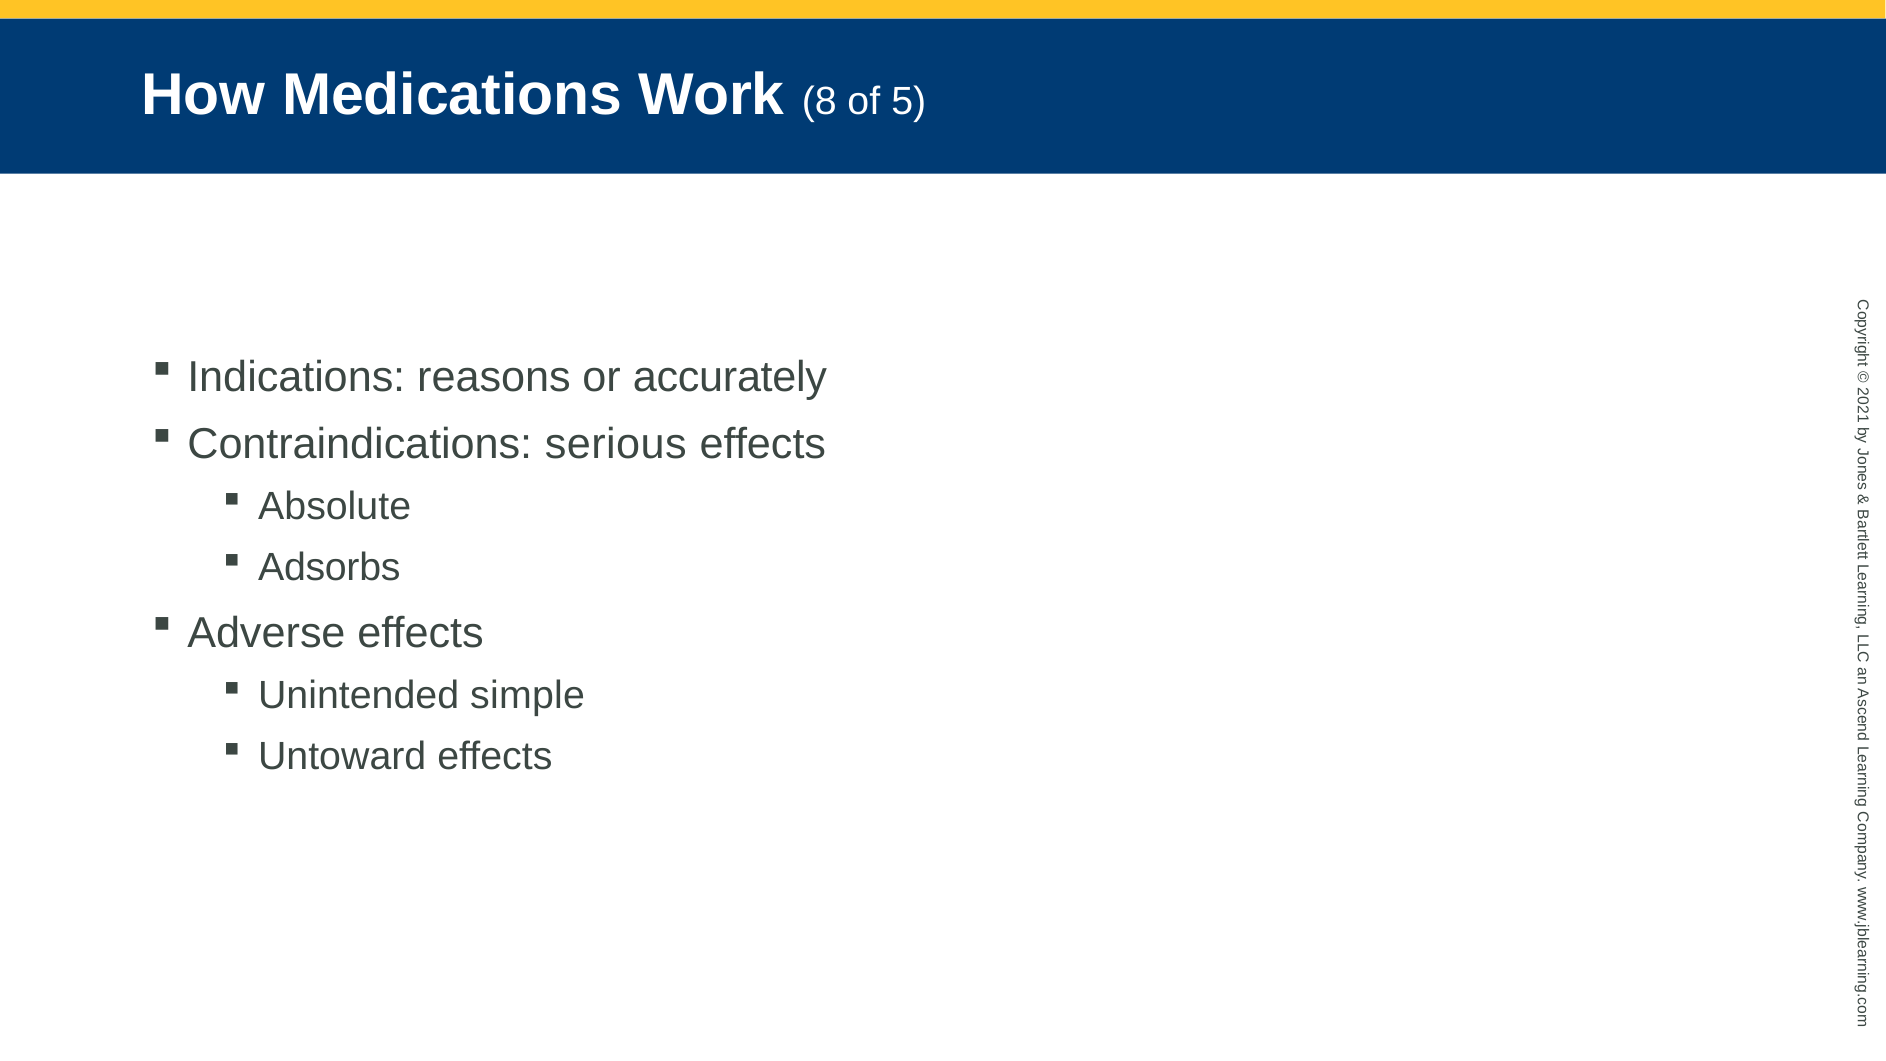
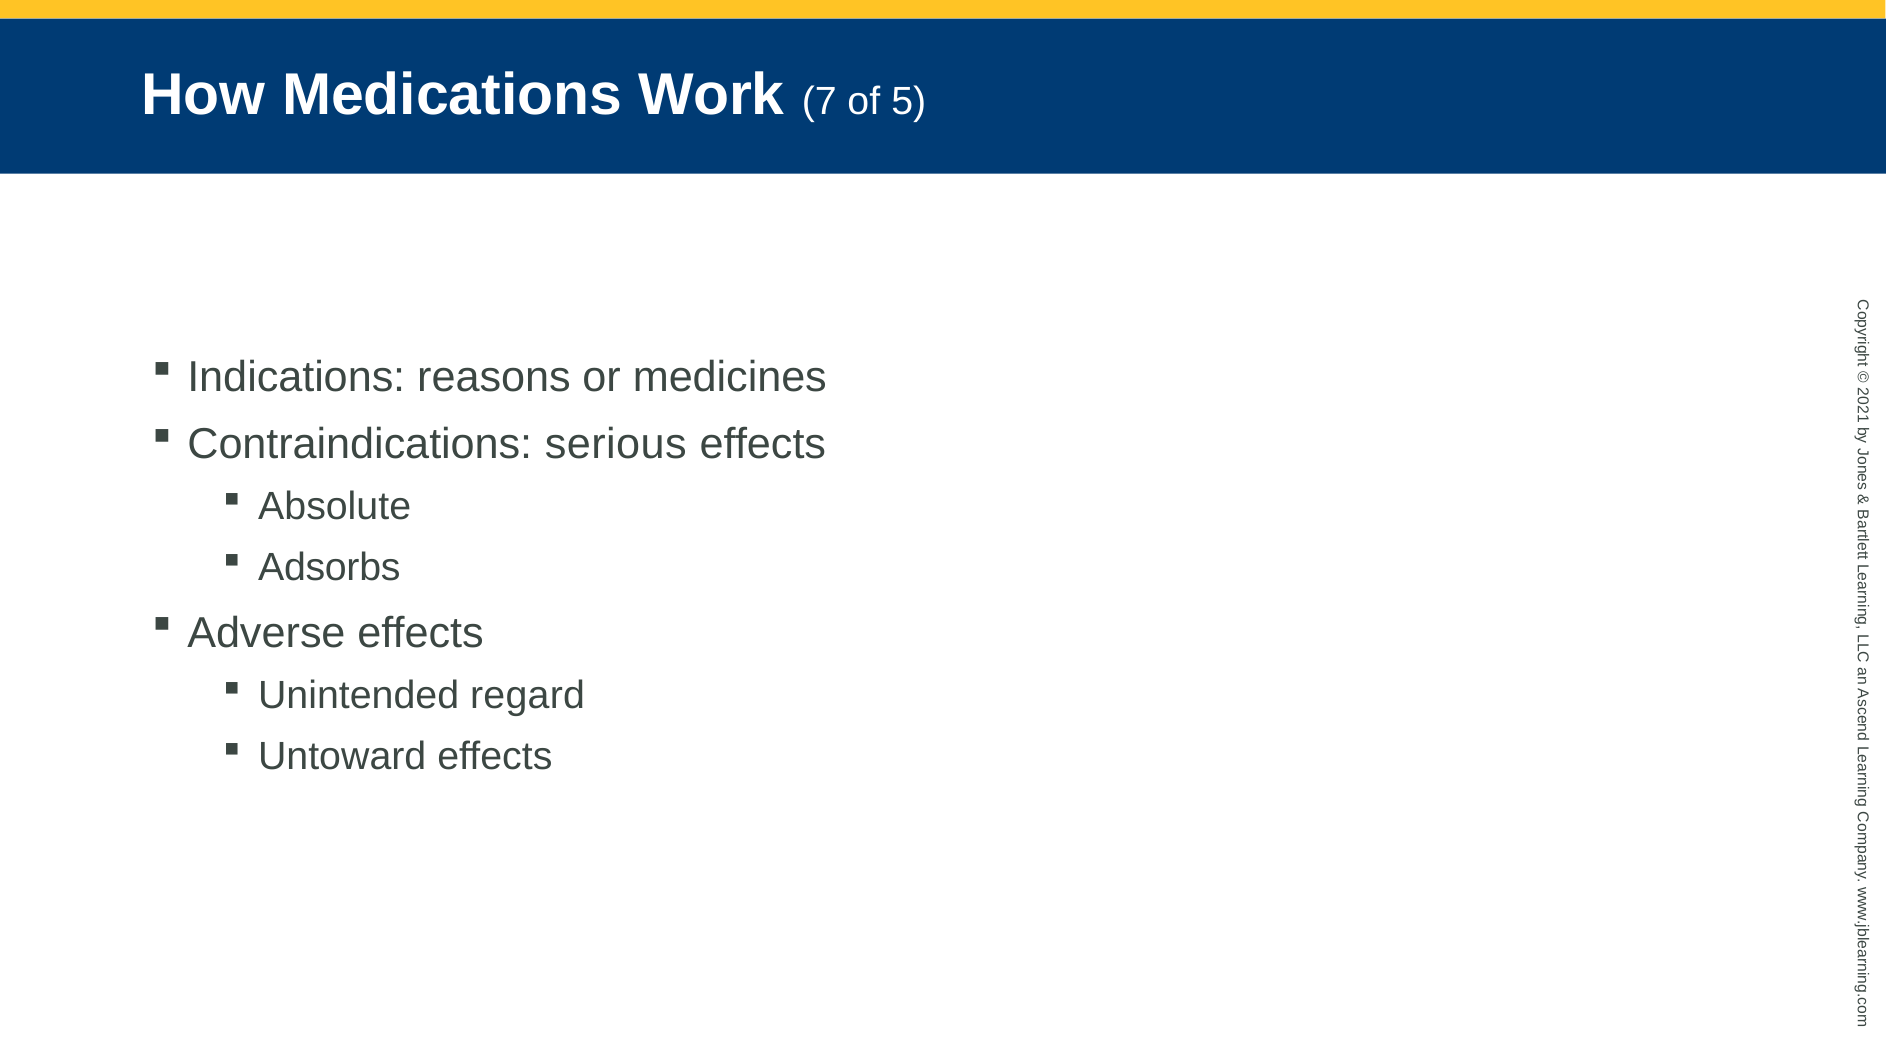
8: 8 -> 7
accurately: accurately -> medicines
simple: simple -> regard
